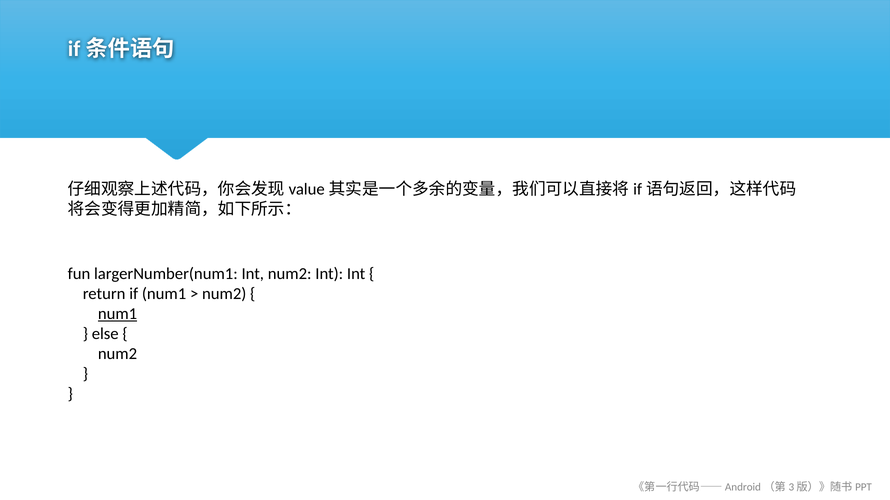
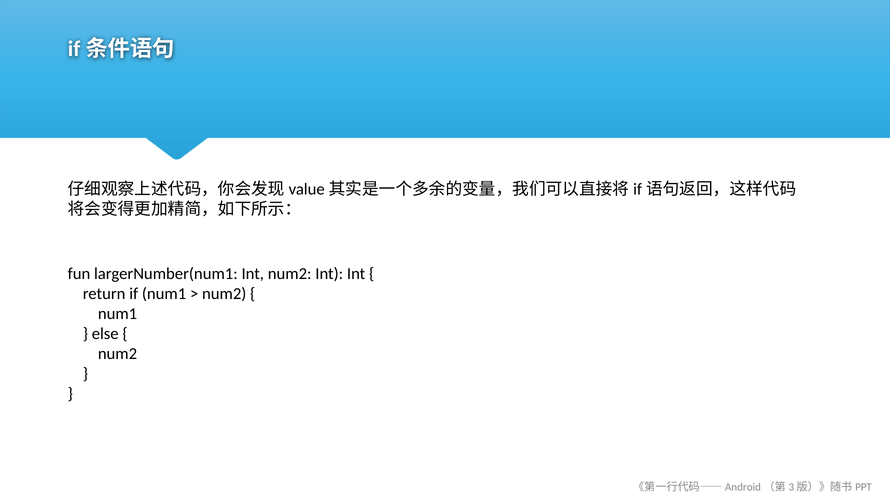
num1 at (118, 314) underline: present -> none
